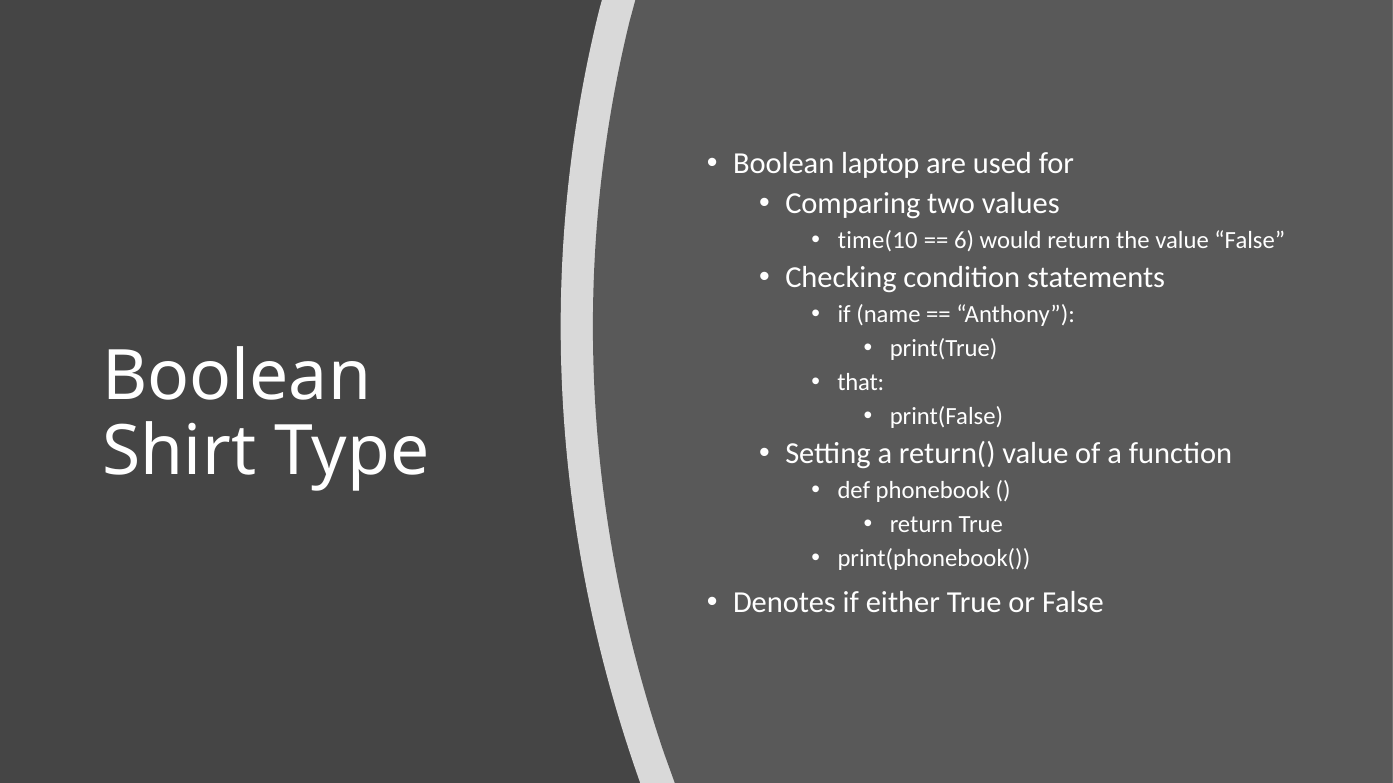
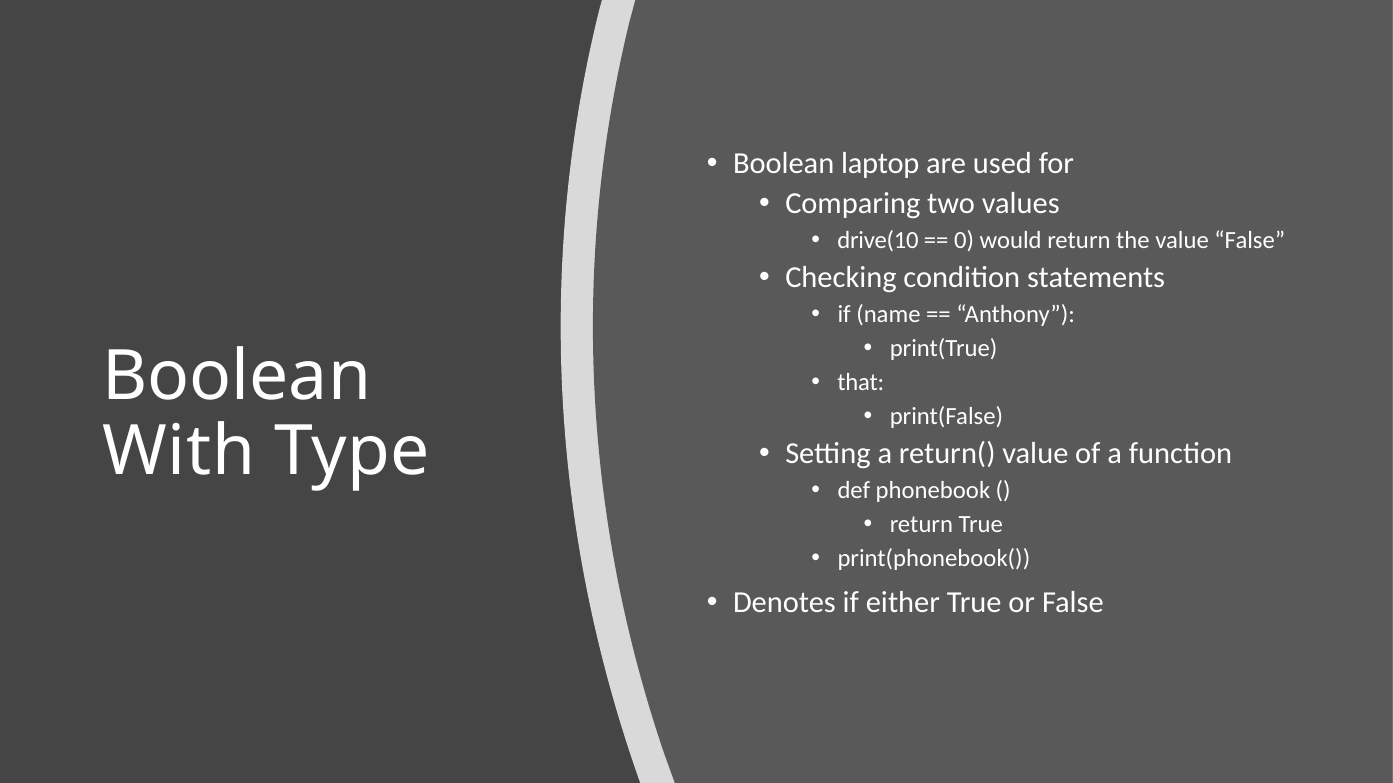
time(10: time(10 -> drive(10
6: 6 -> 0
Shirt: Shirt -> With
